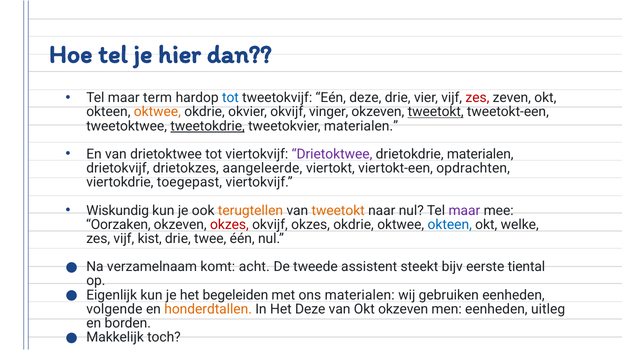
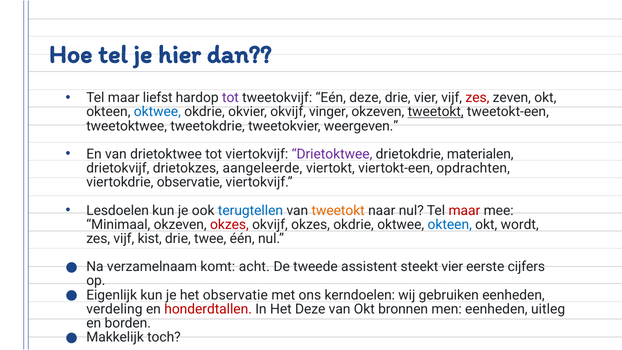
term: term -> liefst
tot at (230, 98) colour: blue -> purple
oktwee at (157, 112) colour: orange -> blue
tweetokdrie underline: present -> none
tweetokvier materialen: materialen -> weergeven
viertokdrie toegepast: toegepast -> observatie
Wiskundig: Wiskundig -> Lesdoelen
terugtellen colour: orange -> blue
maar at (464, 210) colour: purple -> red
Oorzaken: Oorzaken -> Minimaal
welke: welke -> wordt
steekt bijv: bijv -> vier
tiental: tiental -> cijfers
het begeleiden: begeleiden -> observatie
ons materialen: materialen -> kerndoelen
volgende: volgende -> verdeling
honderdtallen colour: orange -> red
Okt okzeven: okzeven -> bronnen
